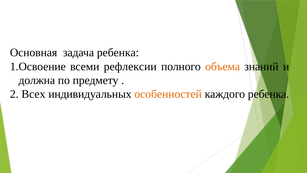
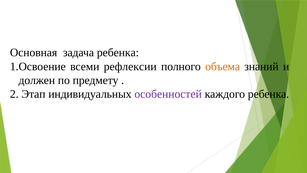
должна: должна -> должен
Всех: Всех -> Этап
особенностей colour: orange -> purple
